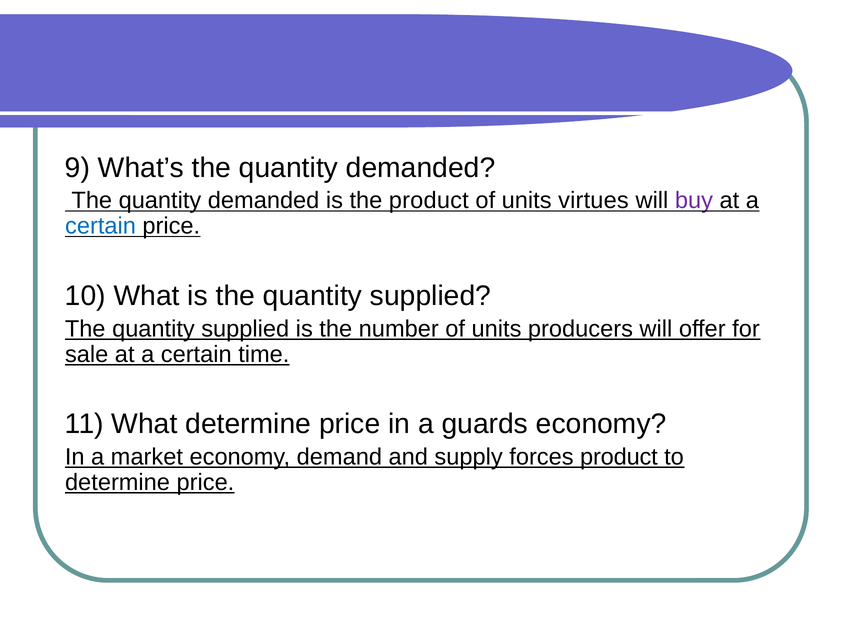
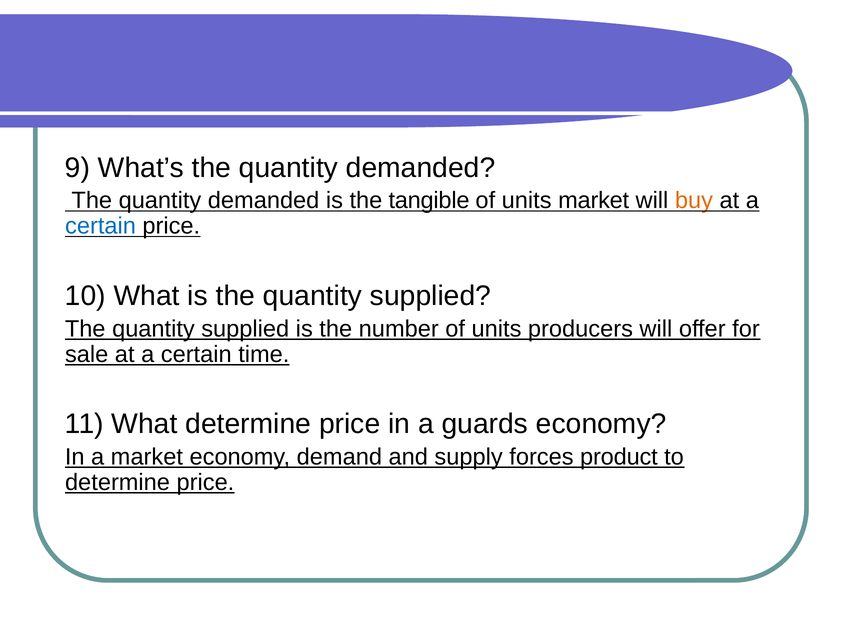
the product: product -> tangible
units virtues: virtues -> market
buy colour: purple -> orange
